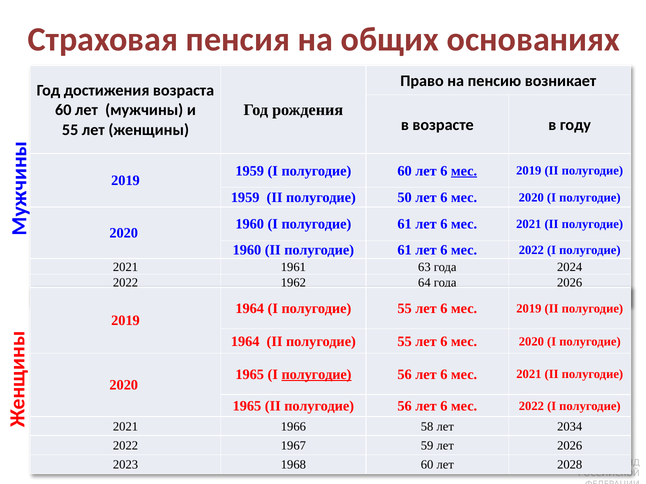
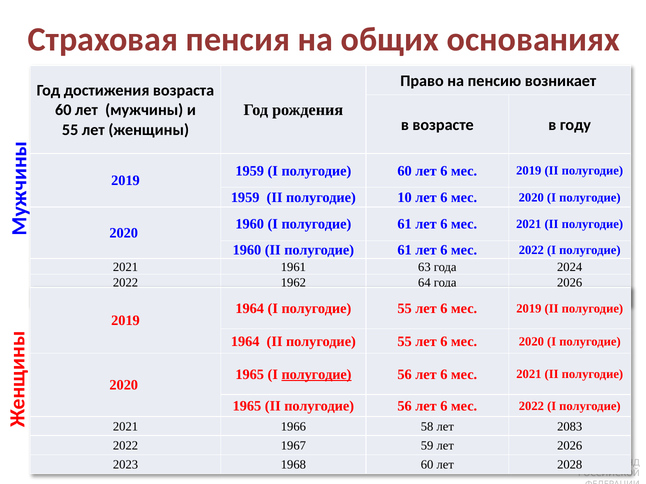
мес at (464, 171) underline: present -> none
50: 50 -> 10
2034: 2034 -> 2083
